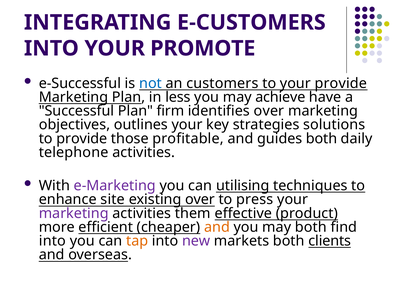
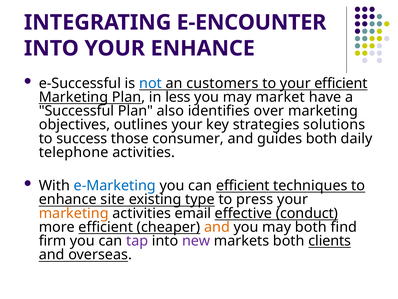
E-CUSTOMERS: E-CUSTOMERS -> E-ENCOUNTER
YOUR PROMOTE: PROMOTE -> ENHANCE
your provide: provide -> efficient
achieve: achieve -> market
firm: firm -> also
to provide: provide -> success
profitable: profitable -> consumer
e-Marketing colour: purple -> blue
can utilising: utilising -> efficient
existing over: over -> type
marketing at (74, 213) colour: purple -> orange
them: them -> email
product: product -> conduct
into at (52, 241): into -> firm
tap colour: orange -> purple
